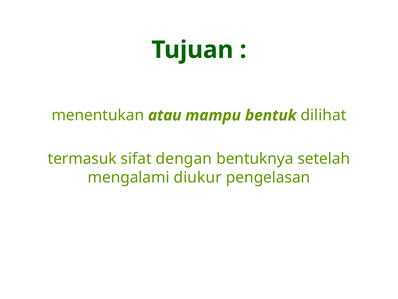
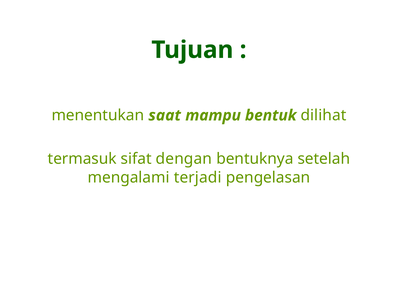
atau: atau -> saat
diukur: diukur -> terjadi
